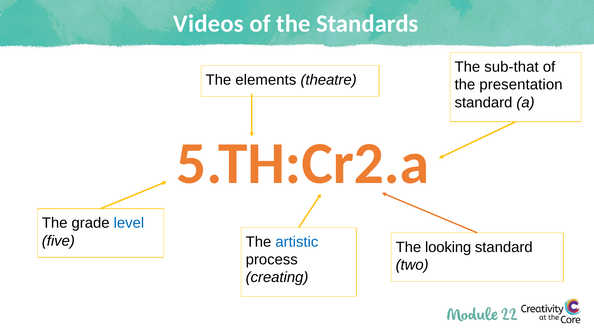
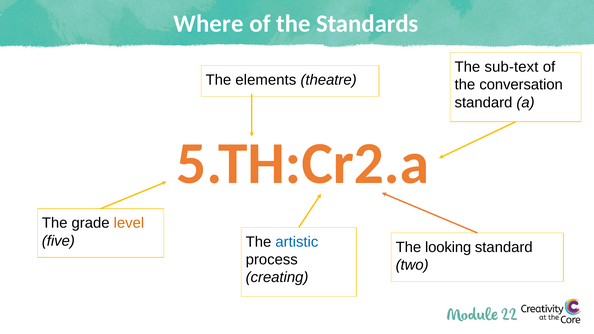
Videos: Videos -> Where
sub-that: sub-that -> sub-text
presentation: presentation -> conversation
level colour: blue -> orange
